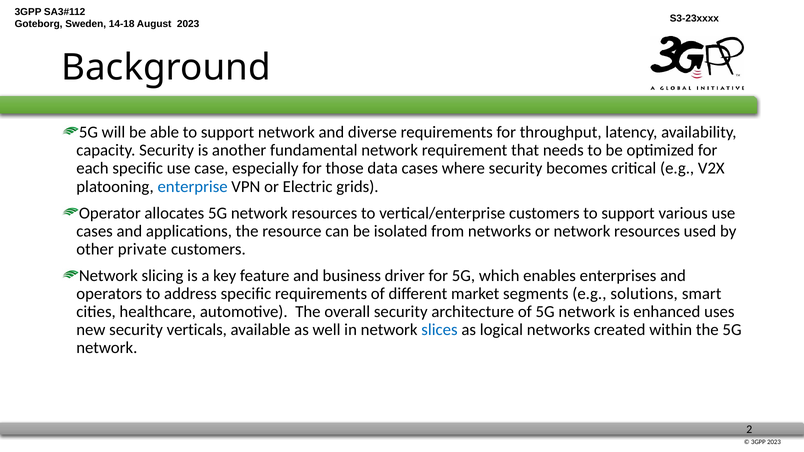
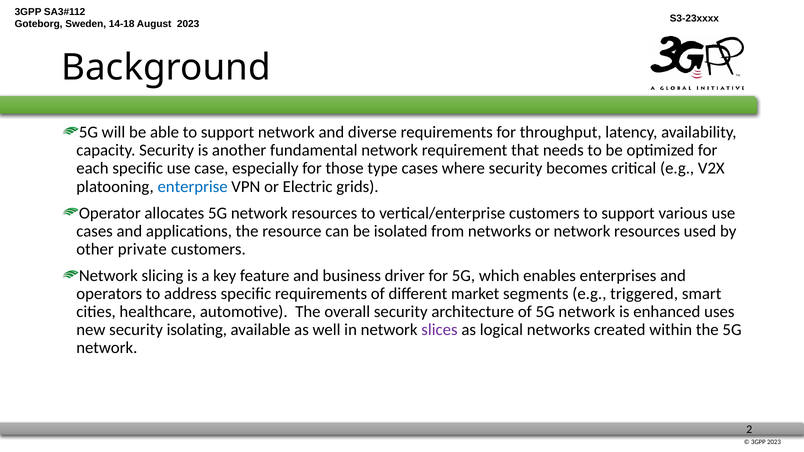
data: data -> type
solutions: solutions -> triggered
verticals: verticals -> isolating
slices colour: blue -> purple
